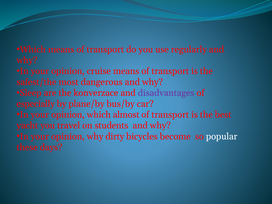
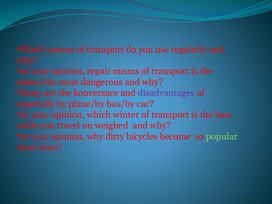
cruise: cruise -> repair
almost: almost -> winter
yacht: yacht -> while
students: students -> weighed
popular colour: white -> light green
